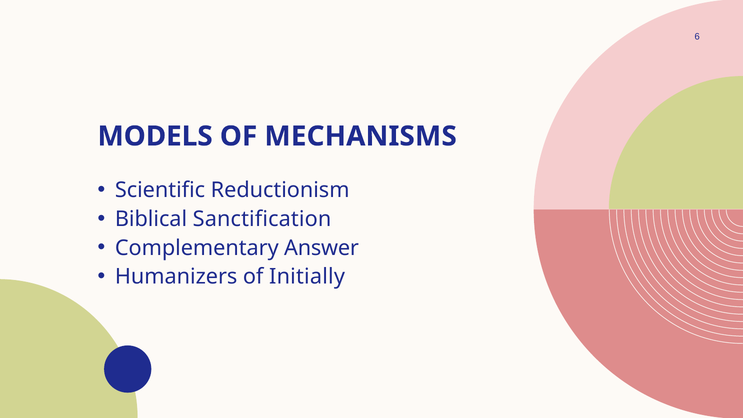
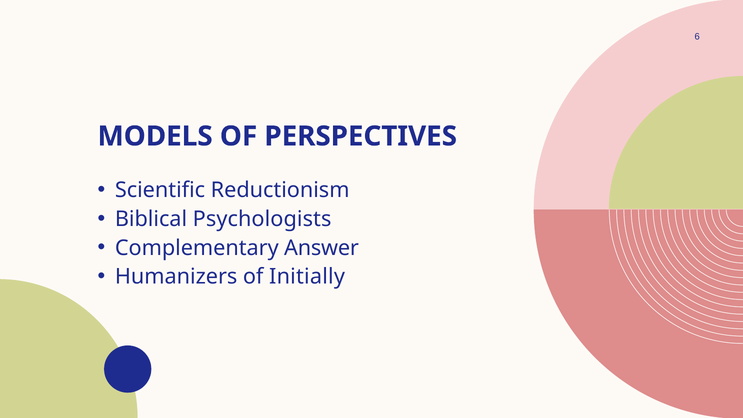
MECHANISMS: MECHANISMS -> PERSPECTIVES
Sanctification: Sanctification -> Psychologists
